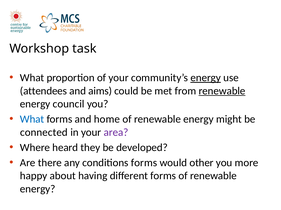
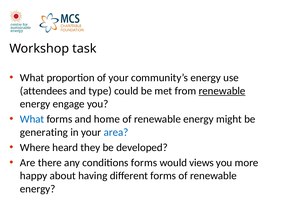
energy at (206, 78) underline: present -> none
aims: aims -> type
council: council -> engage
connected: connected -> generating
area colour: purple -> blue
other: other -> views
